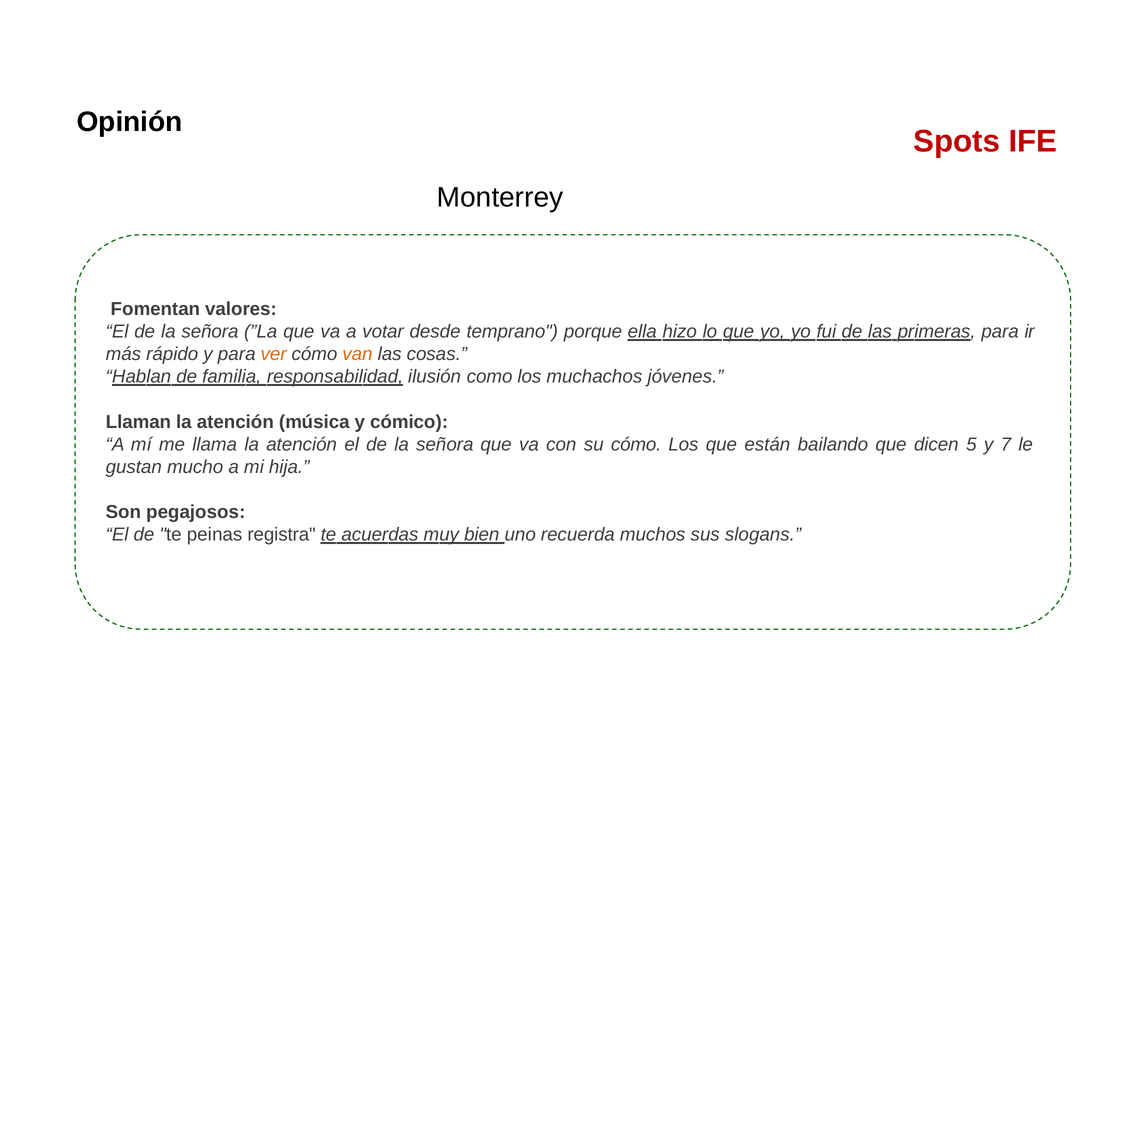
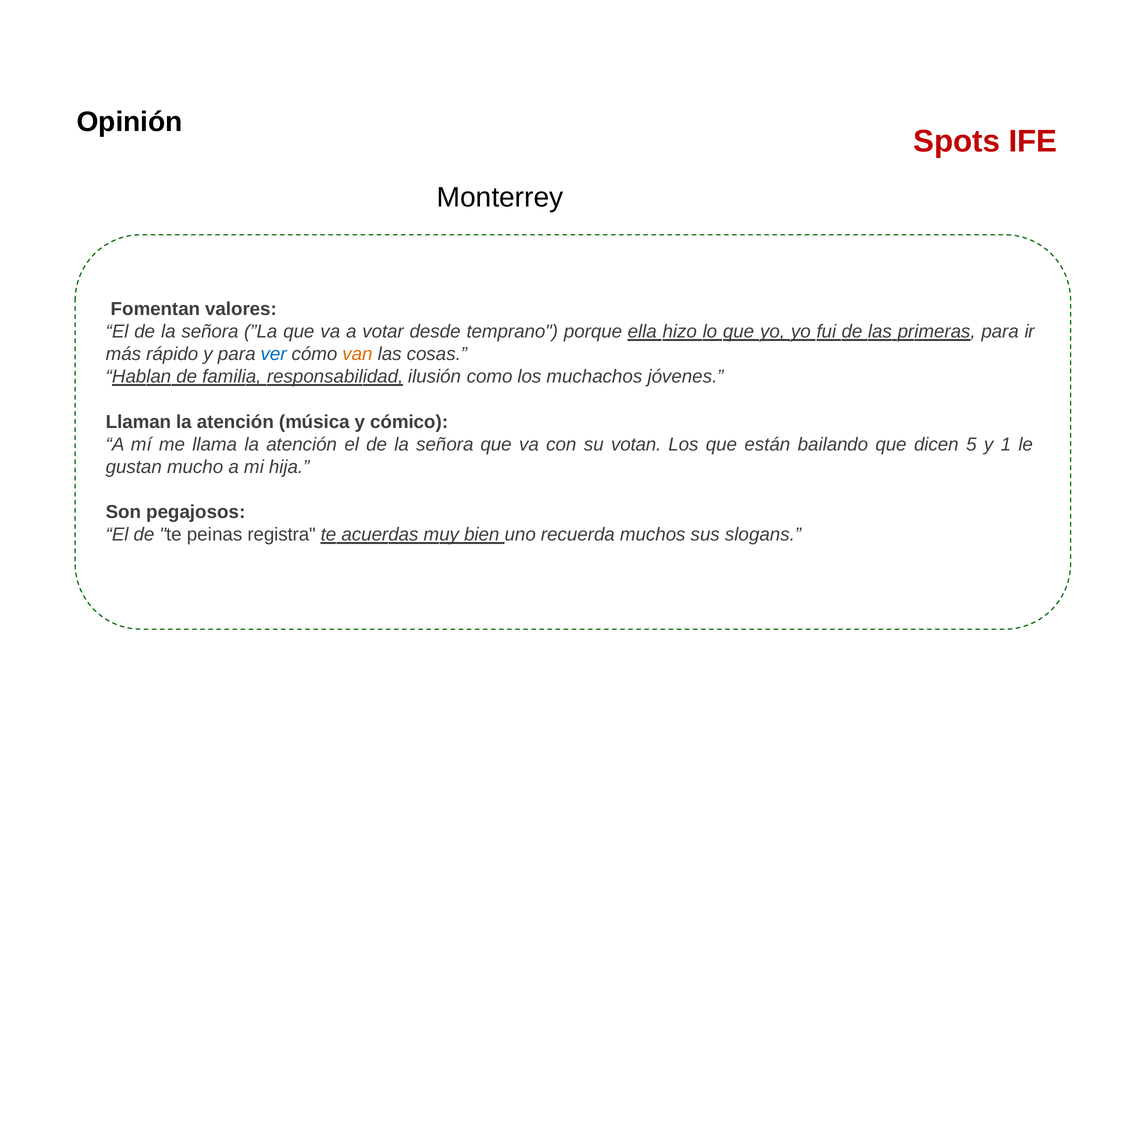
ver colour: orange -> blue
su cómo: cómo -> votan
7: 7 -> 1
